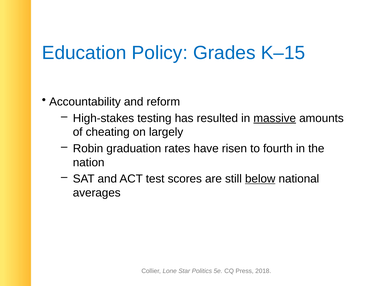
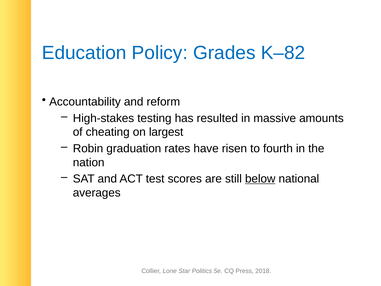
K–15: K–15 -> K–82
massive underline: present -> none
largely: largely -> largest
